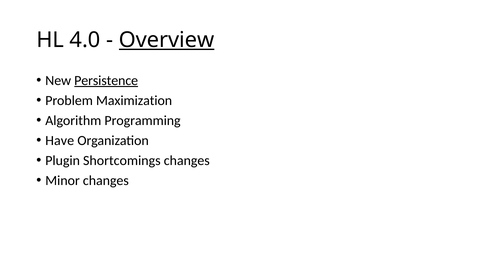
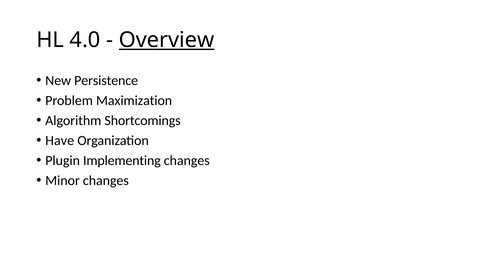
Persistence underline: present -> none
Programming: Programming -> Shortcomings
Shortcomings: Shortcomings -> Implementing
